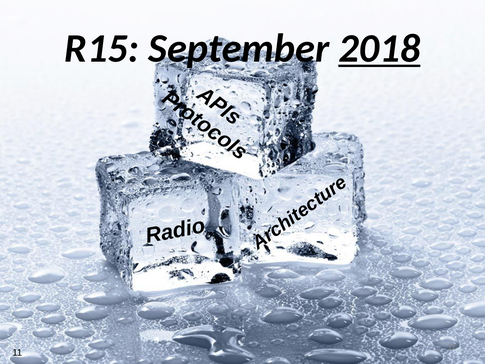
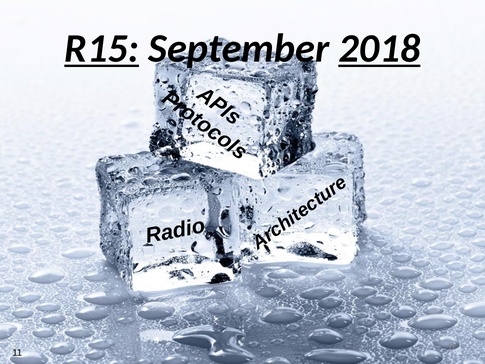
R15 underline: none -> present
